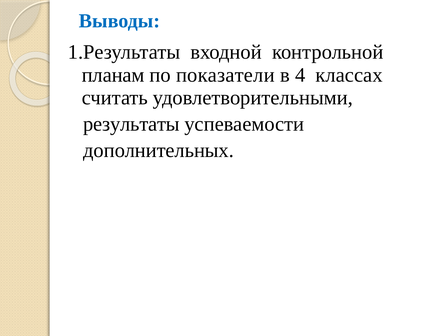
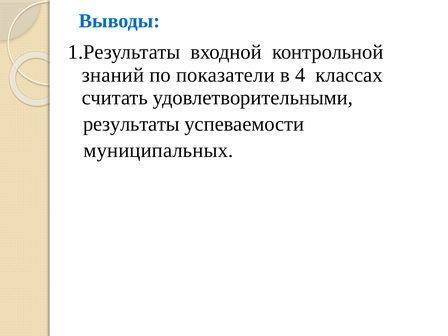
планам: планам -> знаний
дополнительных: дополнительных -> муниципальных
